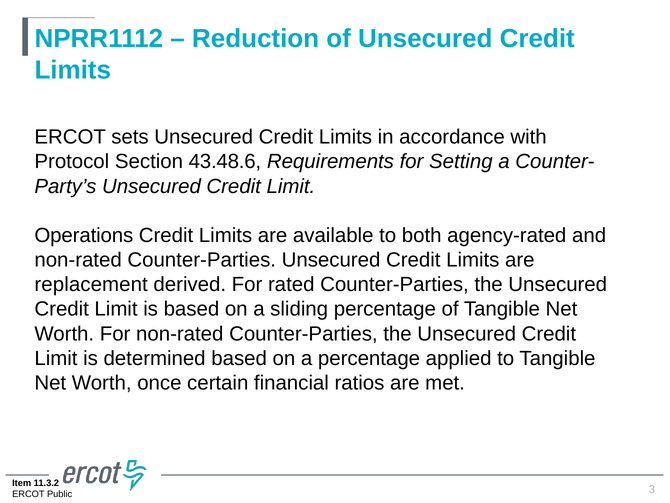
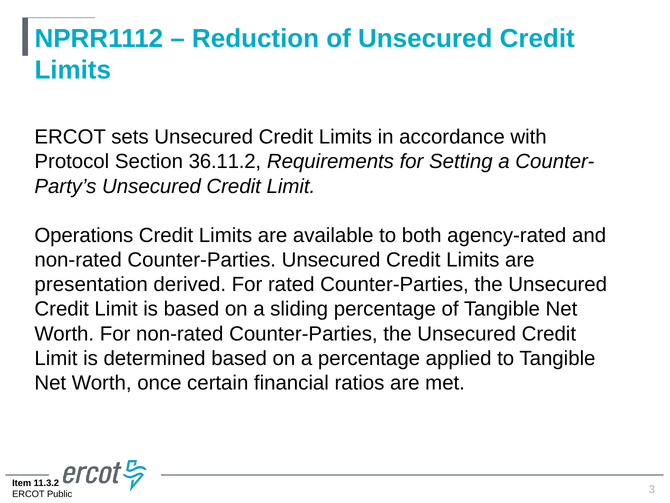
43.48.6: 43.48.6 -> 36.11.2
replacement: replacement -> presentation
